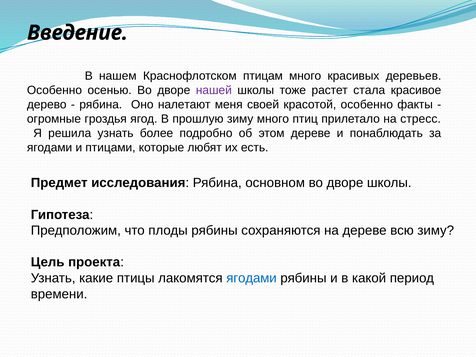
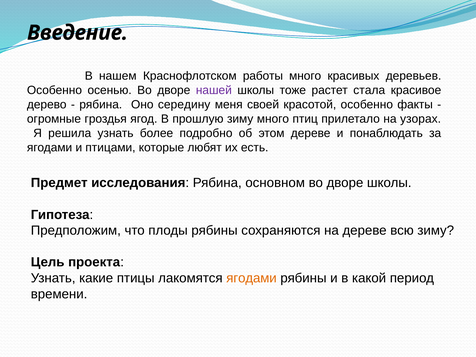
птицам: птицам -> работы
налетают: налетают -> середину
стресс: стресс -> узорах
ягодами at (251, 278) colour: blue -> orange
